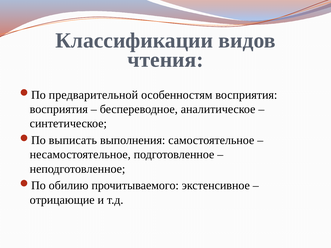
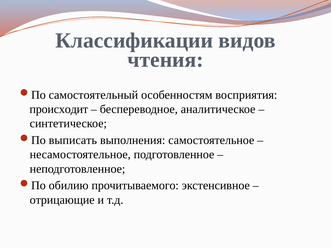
предварительной: предварительной -> самостоятельный
восприятия at (59, 109): восприятия -> происходит
